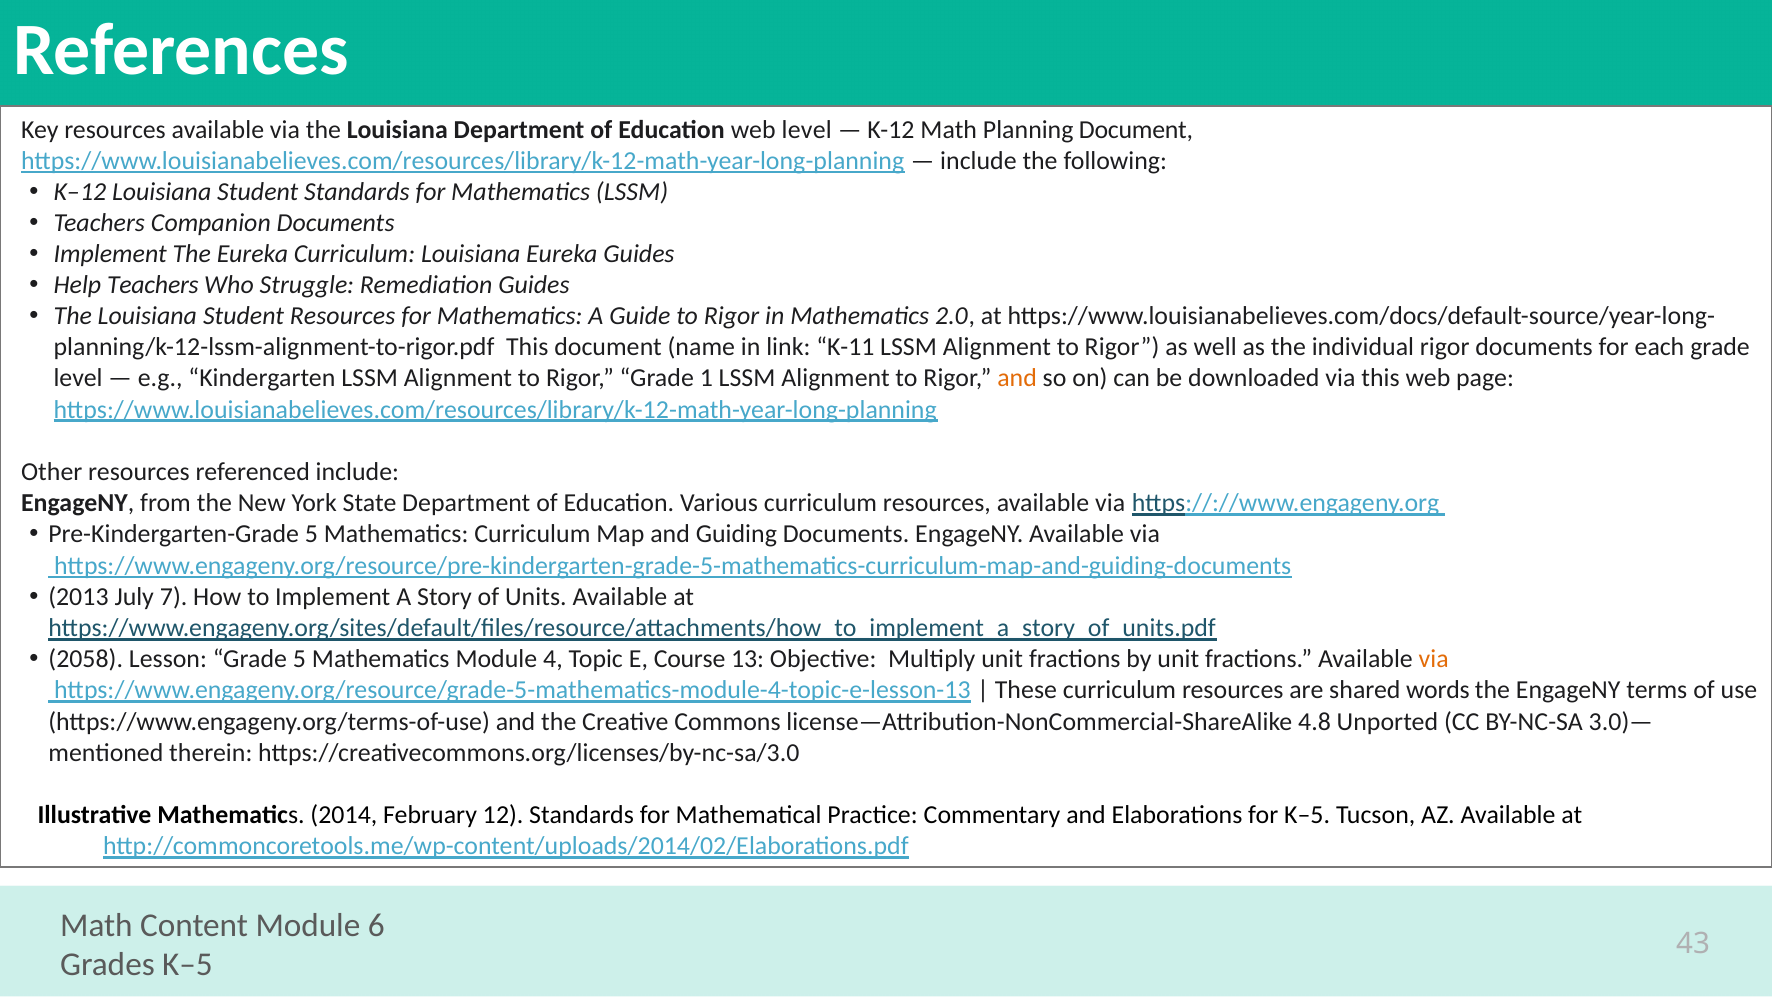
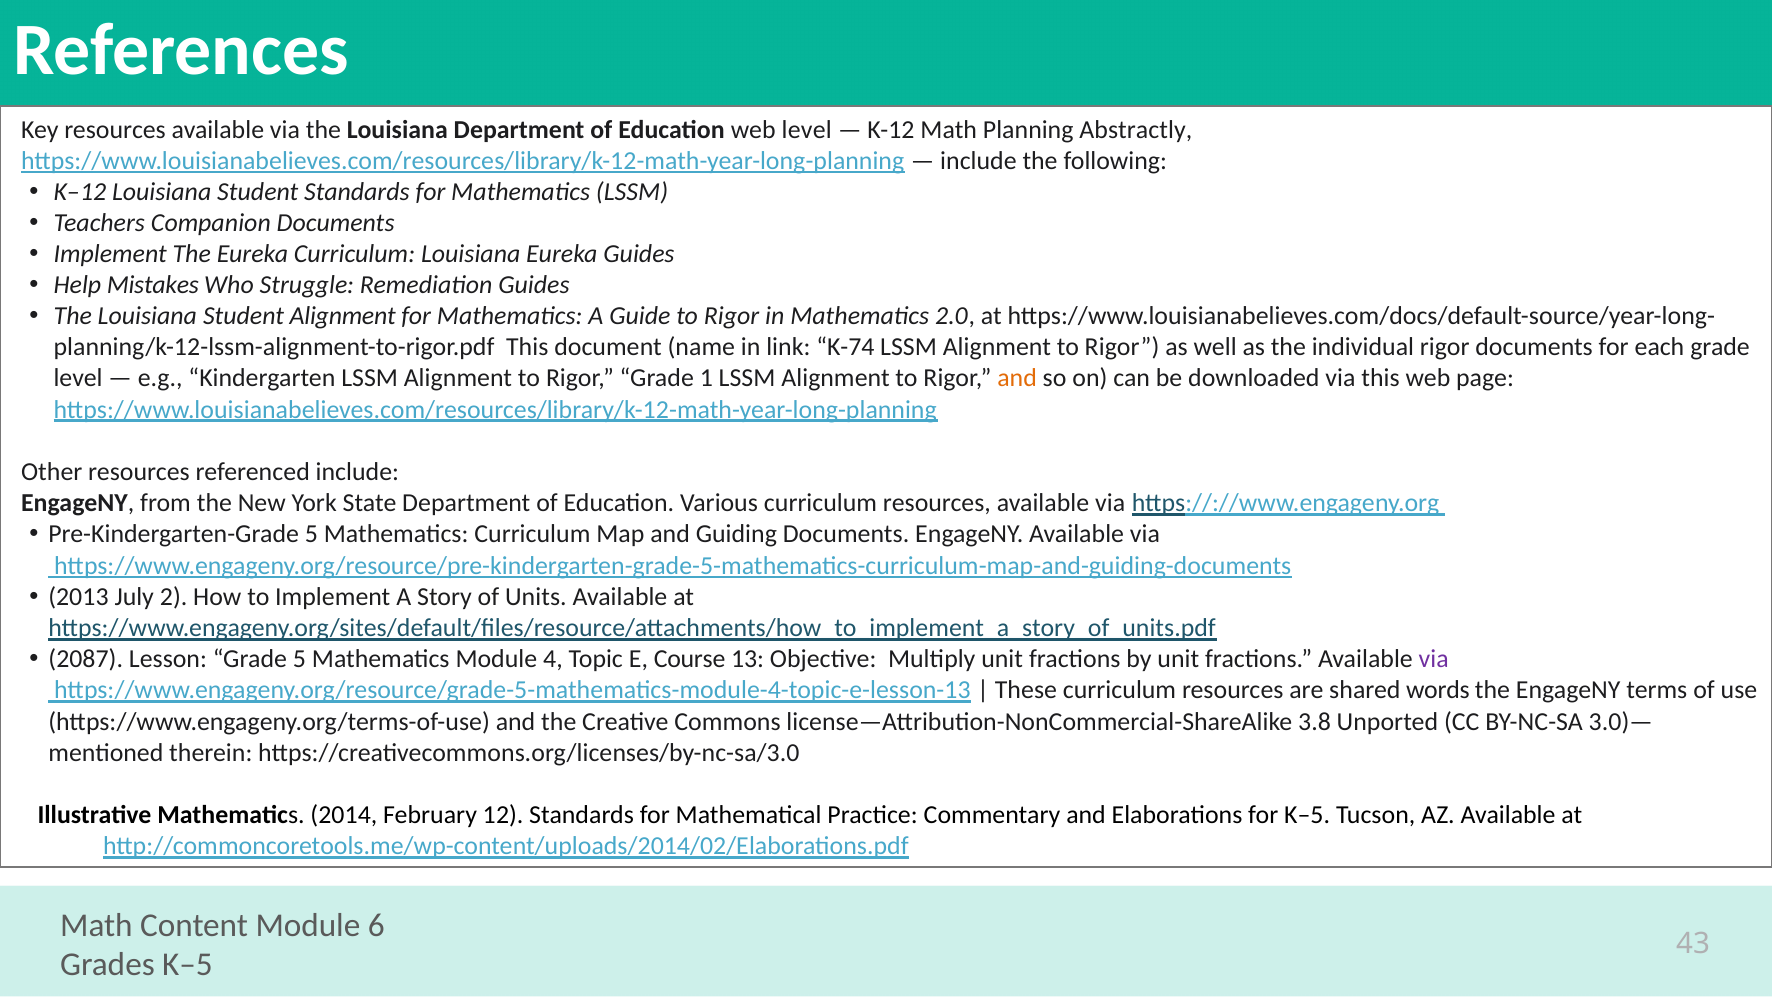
Planning Document: Document -> Abstractly
Help Teachers: Teachers -> Mistakes
Student Resources: Resources -> Alignment
K-11: K-11 -> K-74
7: 7 -> 2
2058: 2058 -> 2087
via at (1434, 659) colour: orange -> purple
4.8: 4.8 -> 3.8
